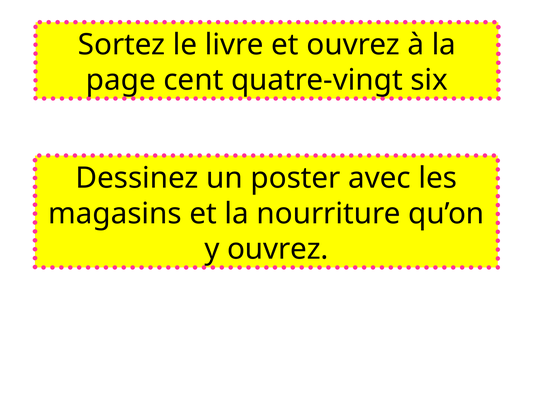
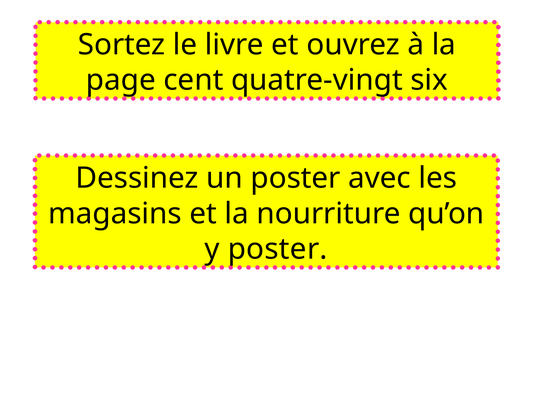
y ouvrez: ouvrez -> poster
